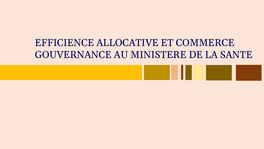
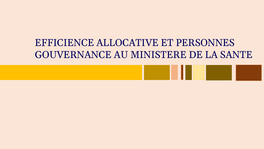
COMMERCE: COMMERCE -> PERSONNES
